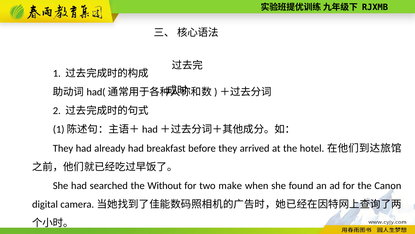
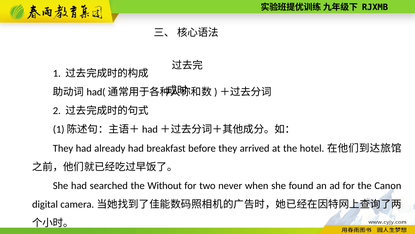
make: make -> never
